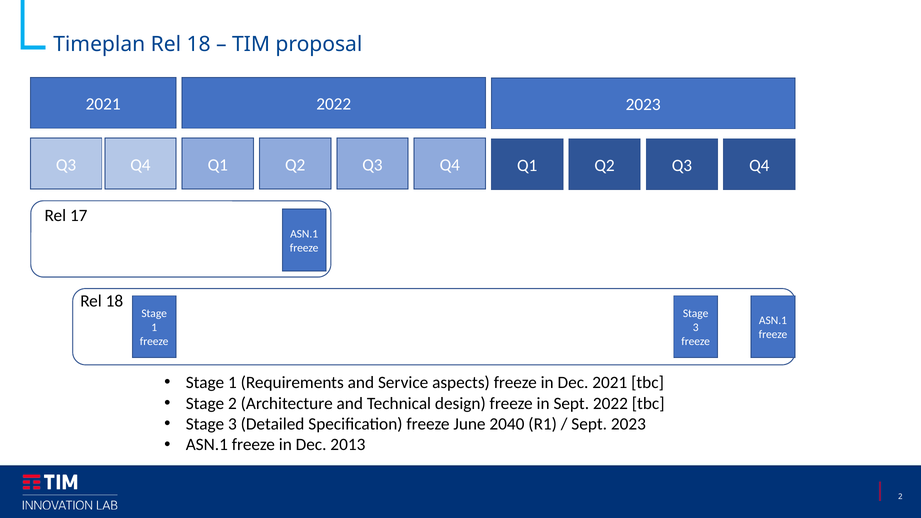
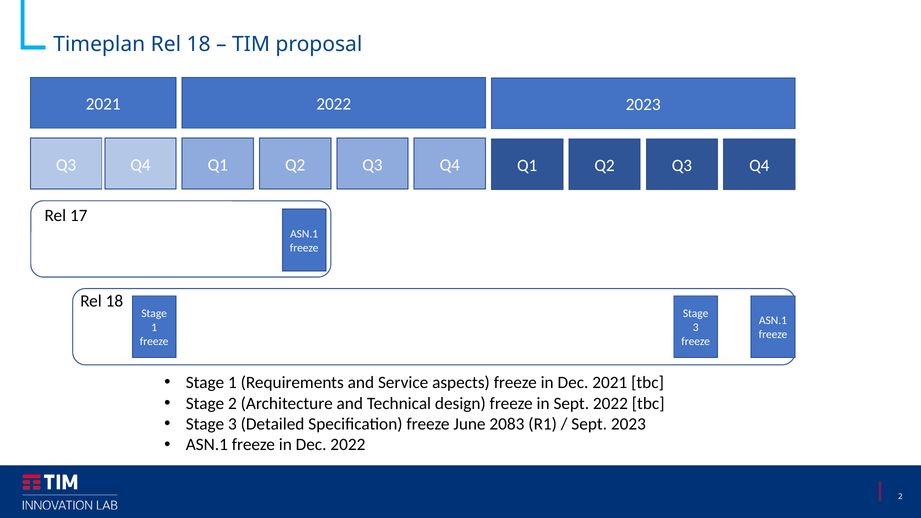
2040: 2040 -> 2083
Dec 2013: 2013 -> 2022
